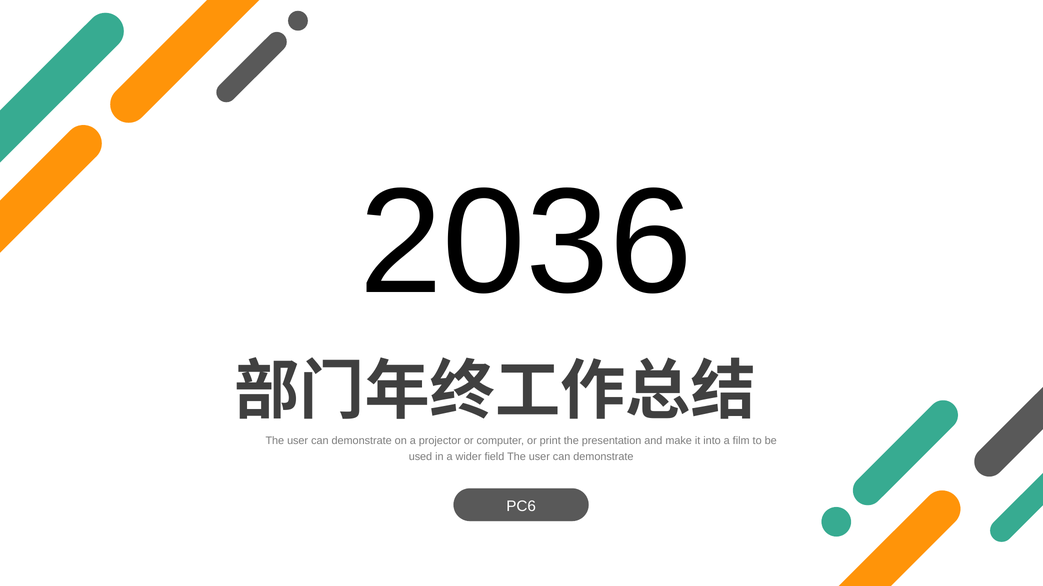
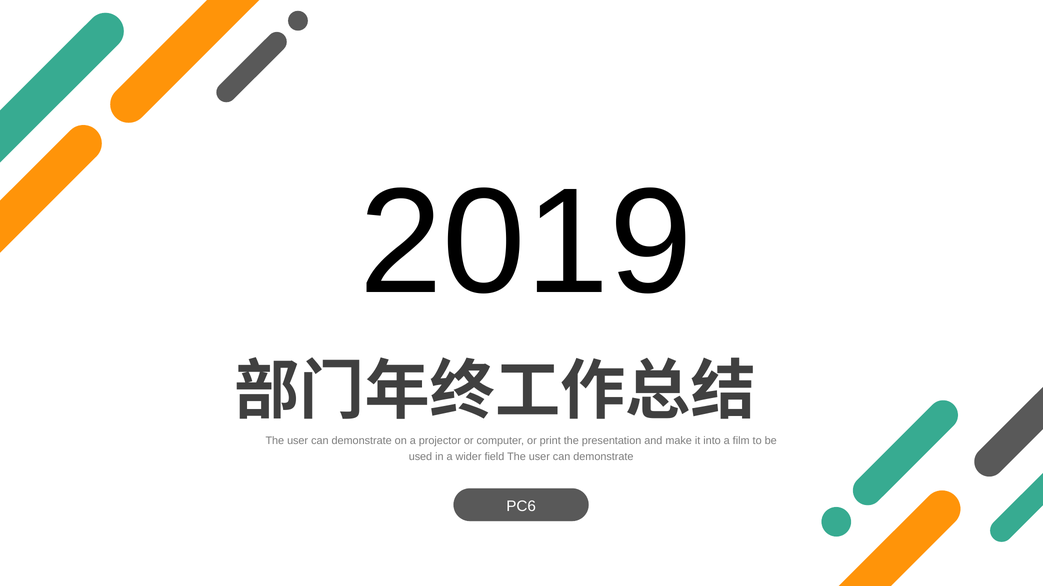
2036: 2036 -> 2019
